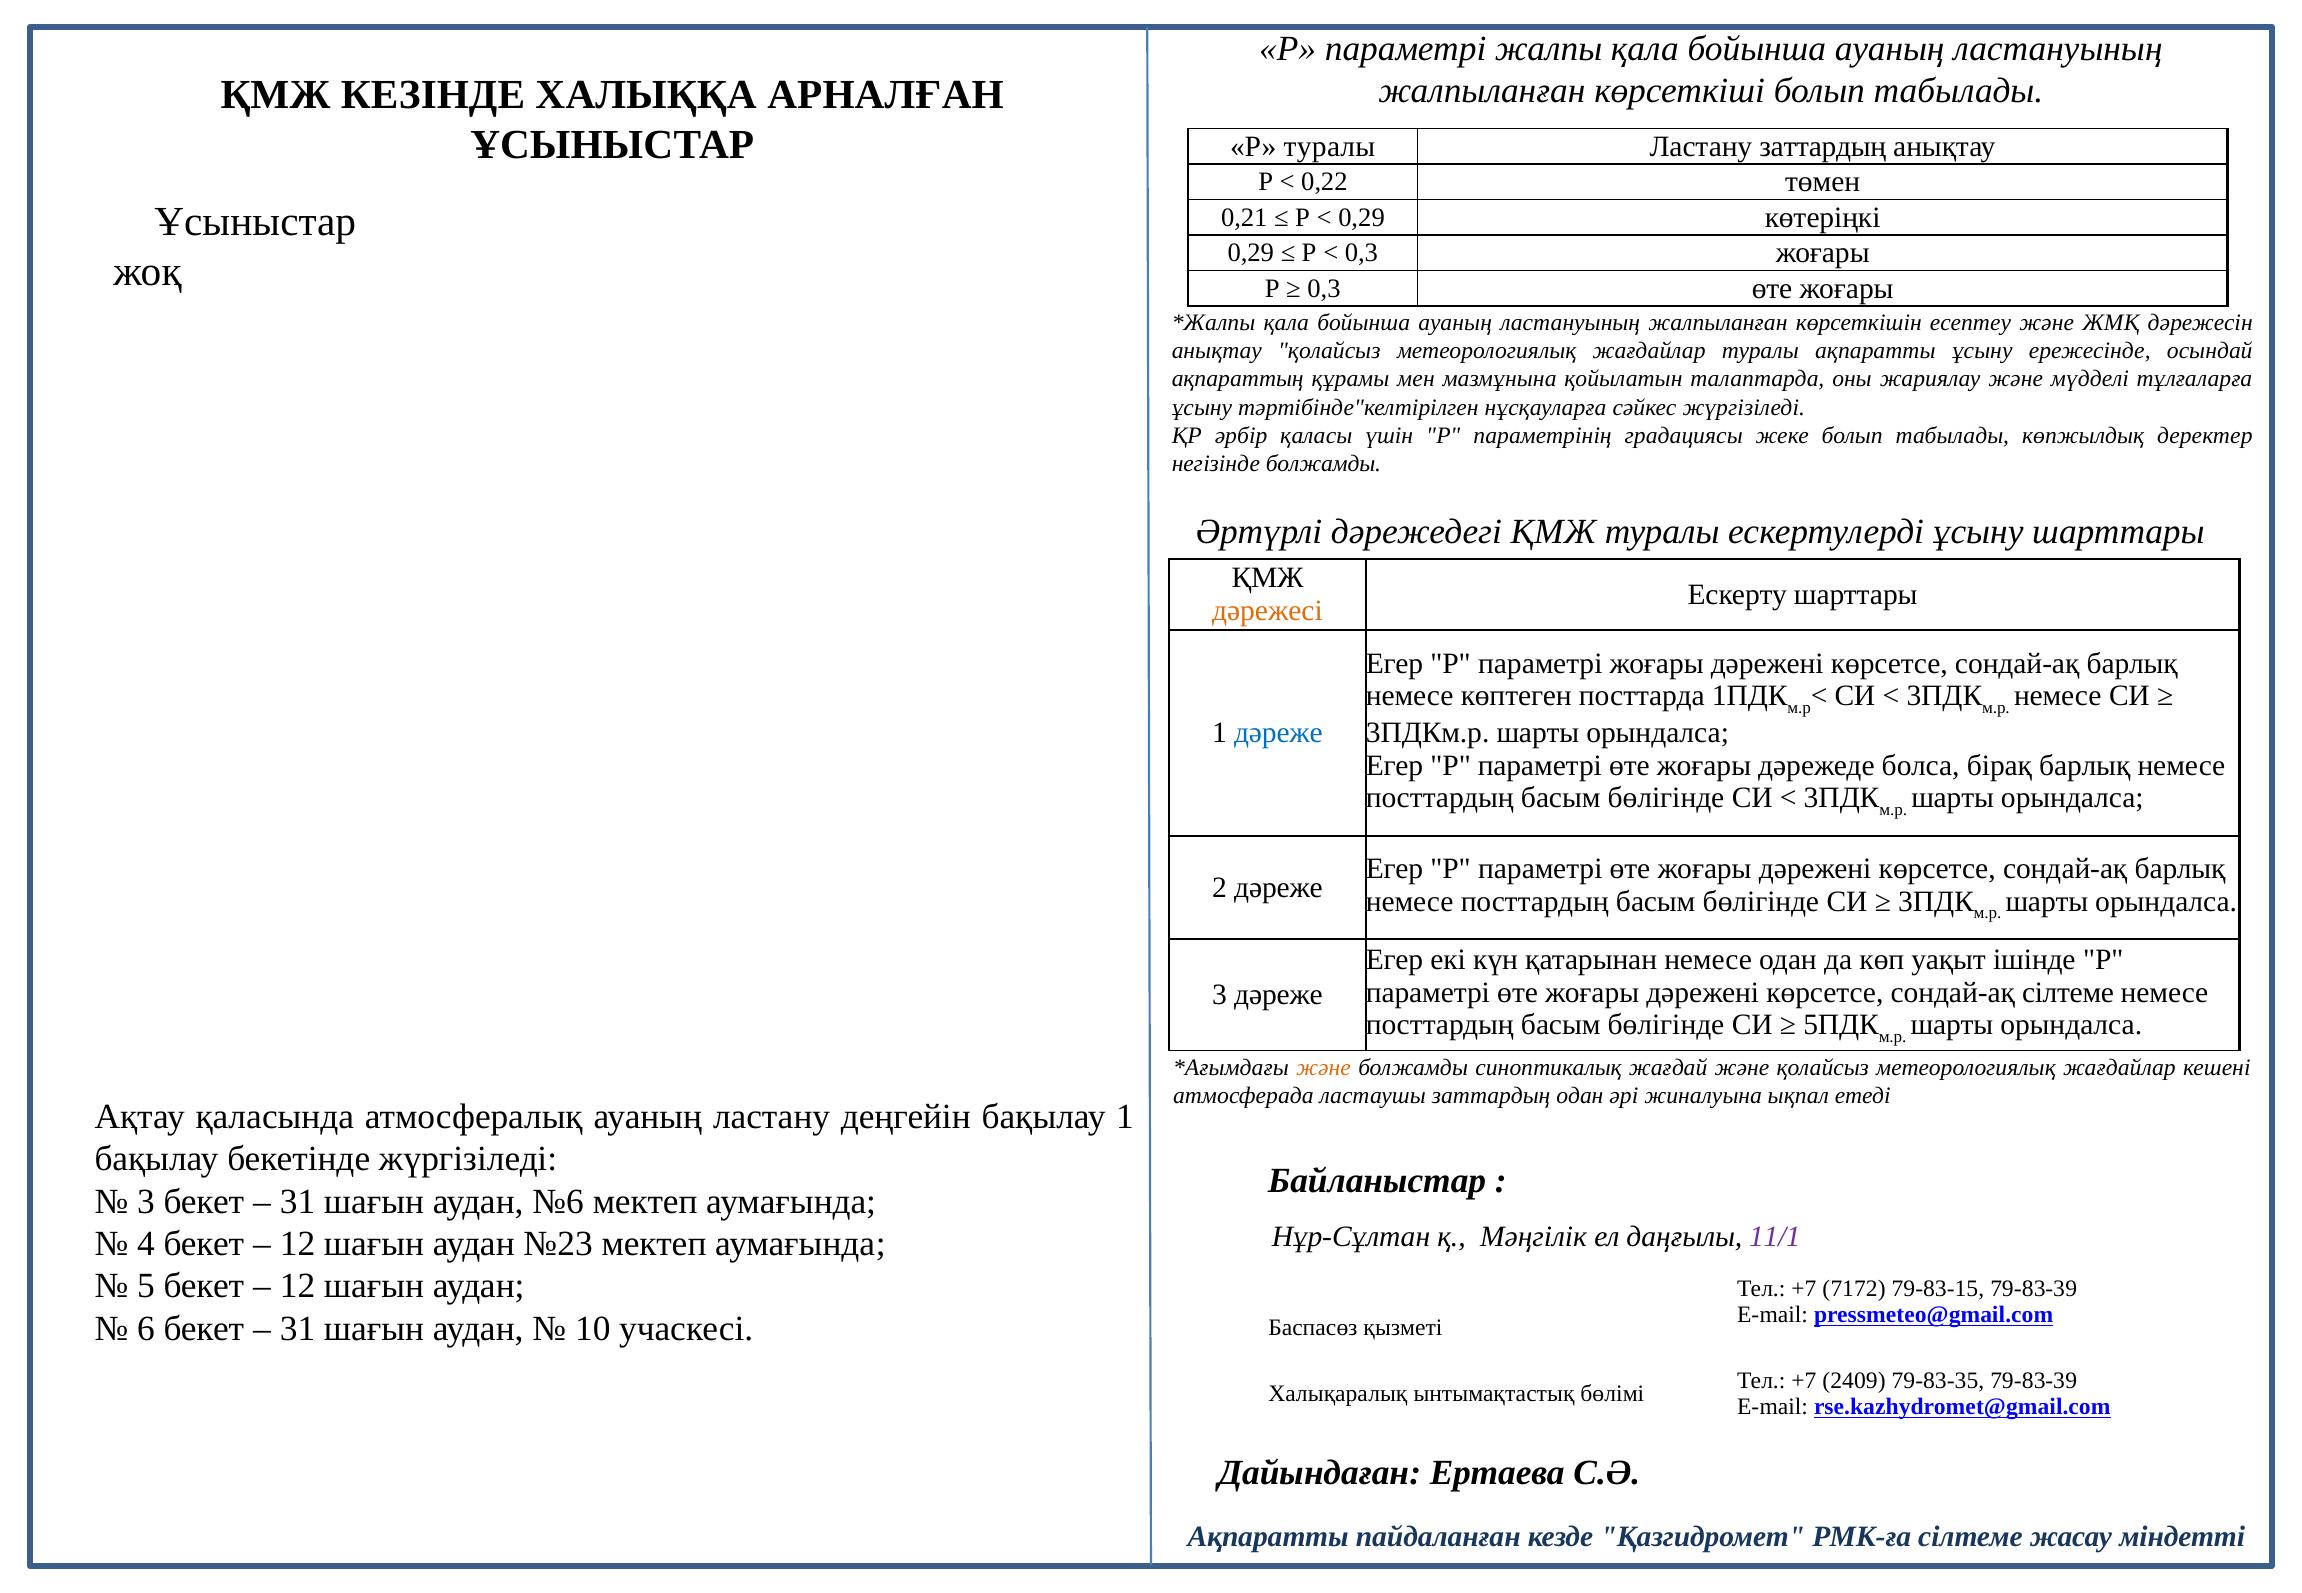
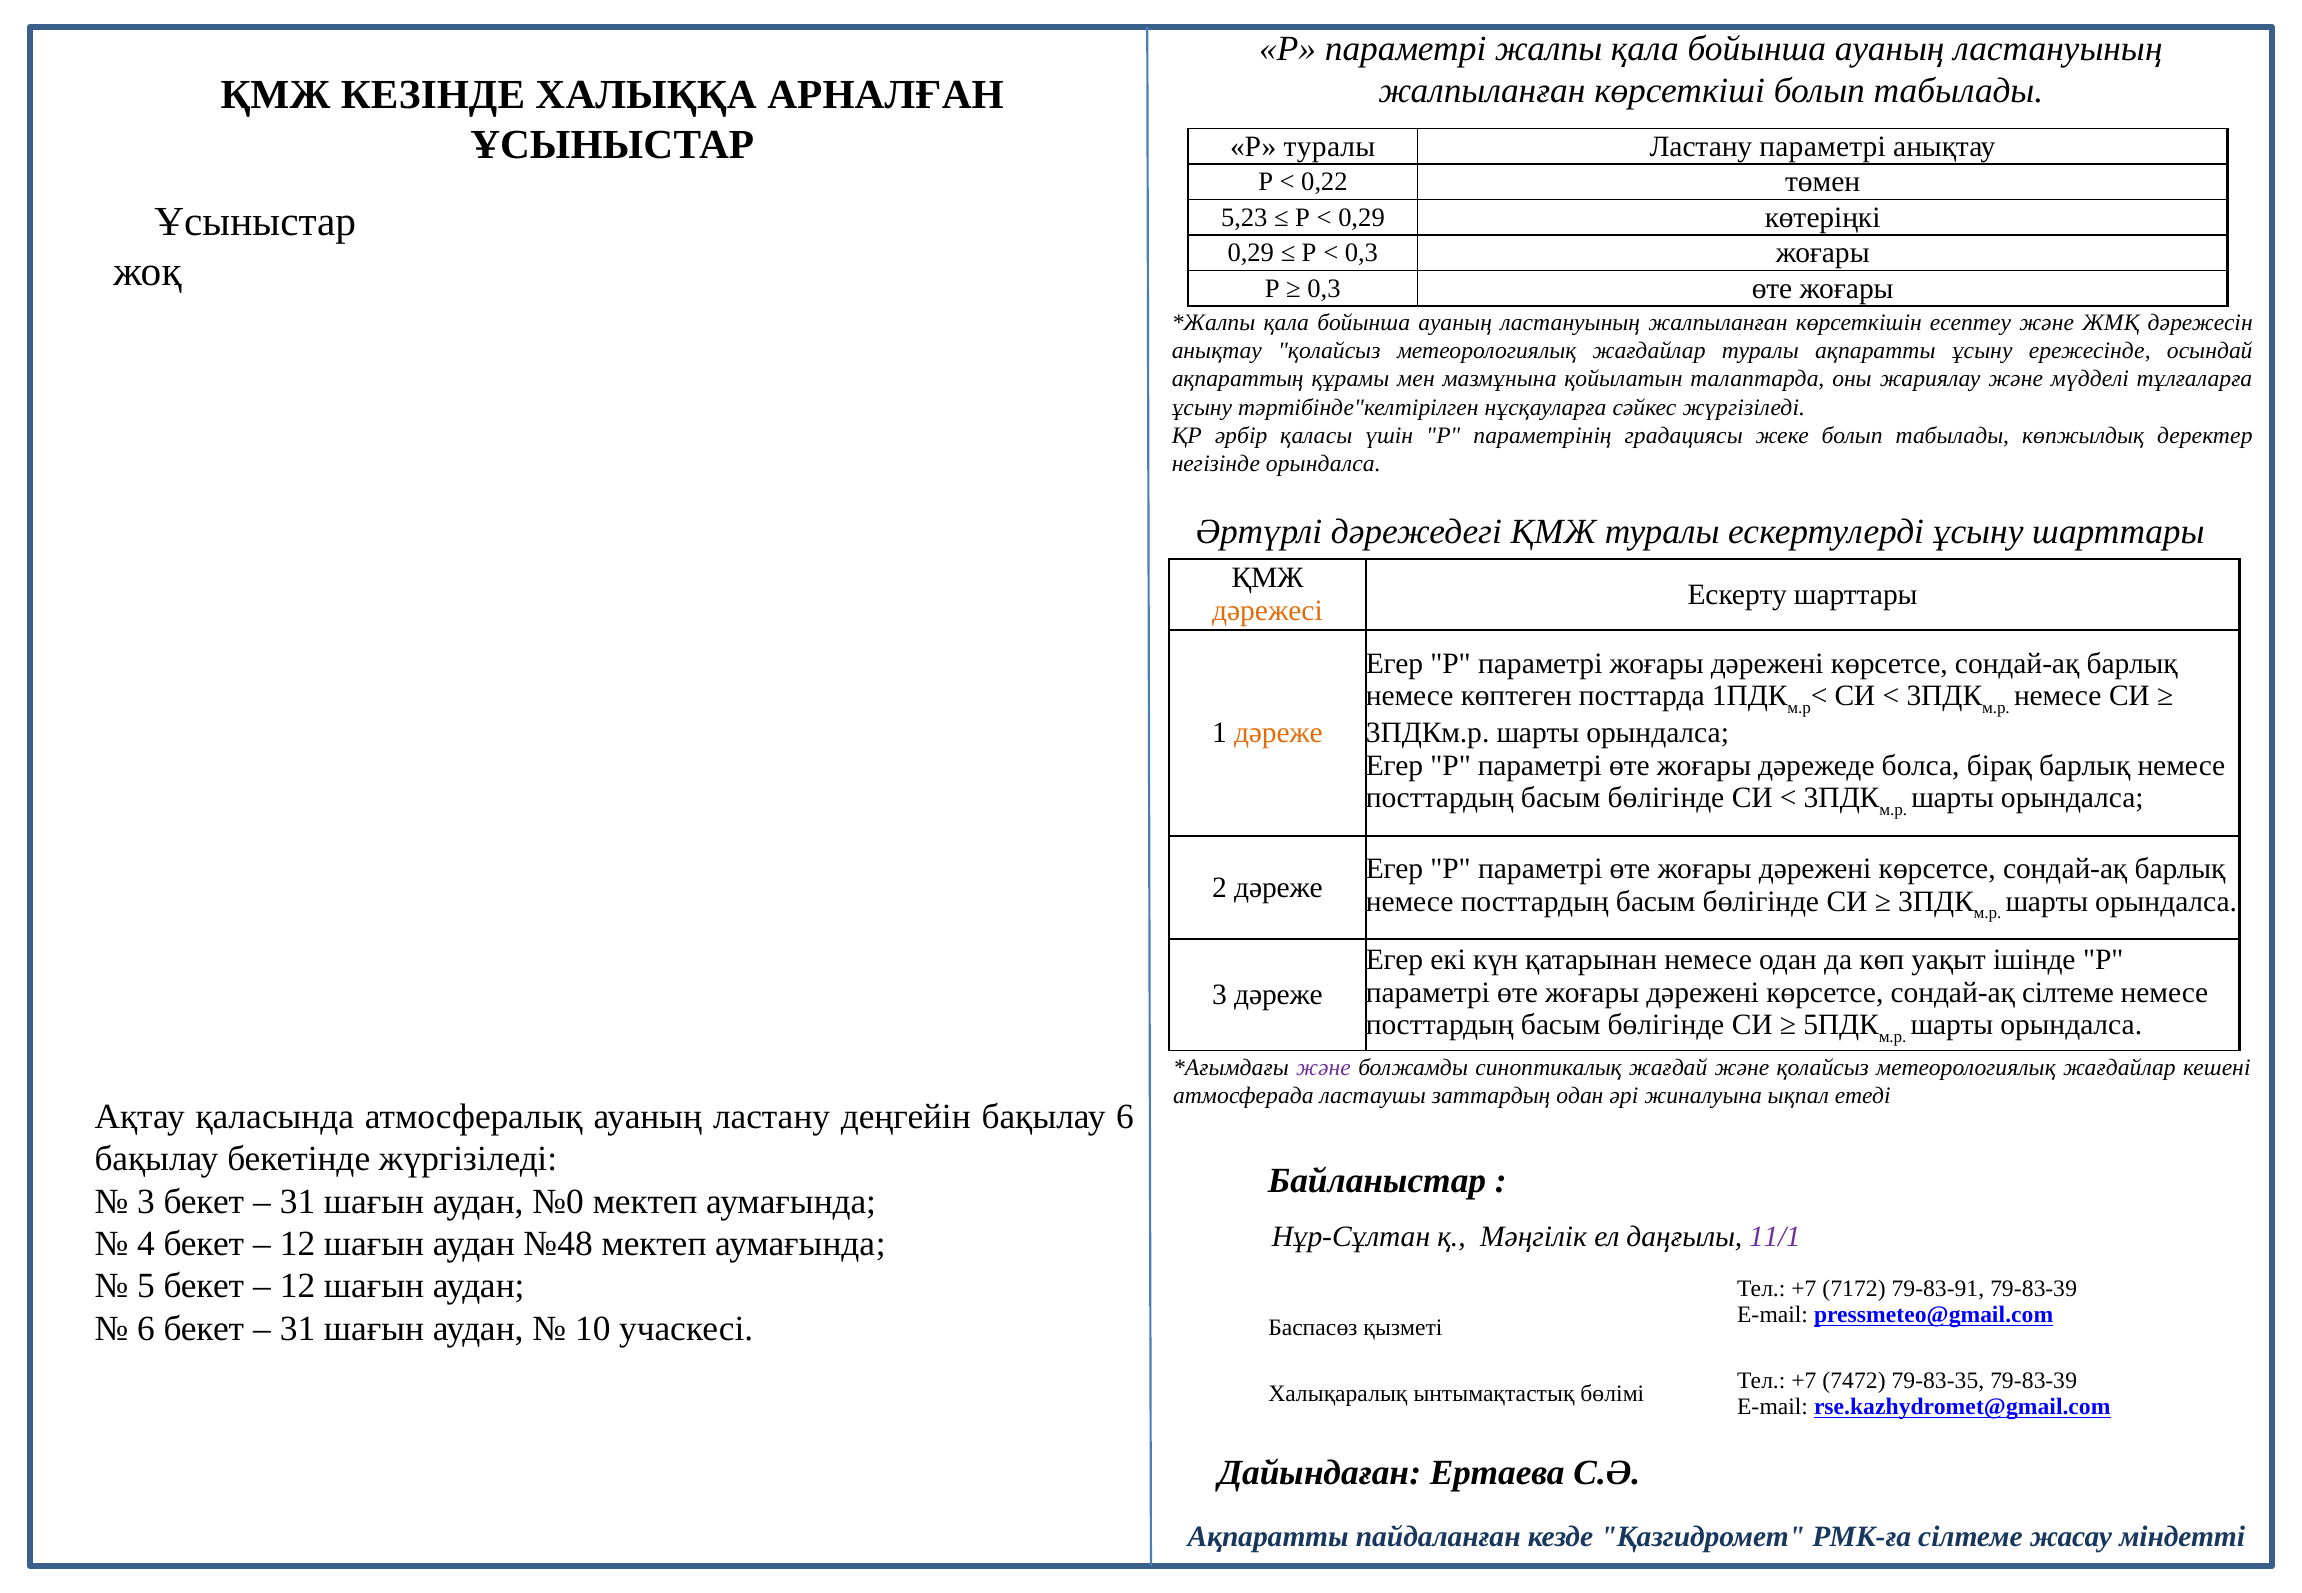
Ластану заттардың: заттардың -> параметрі
0,21: 0,21 -> 5,23
негізінде болжамды: болжамды -> орындалса
дәреже at (1278, 733) colour: blue -> orange
және at (1323, 1068) colour: orange -> purple
бақылау 1: 1 -> 6
№6: №6 -> №0
№23: №23 -> №48
79-83-15: 79-83-15 -> 79-83-91
2409: 2409 -> 7472
